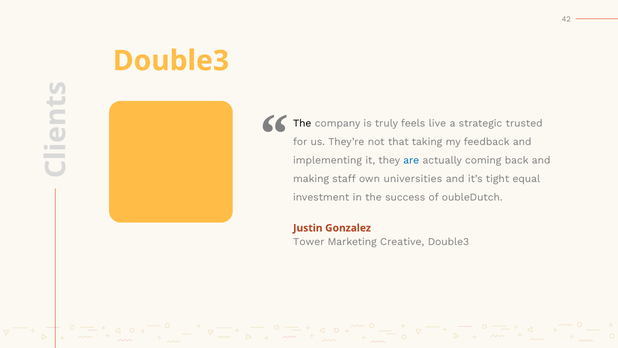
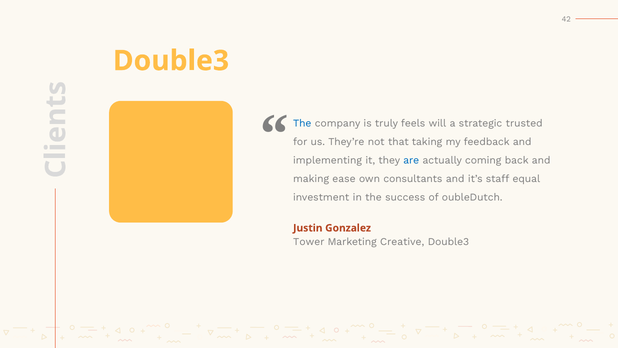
The at (302, 123) colour: black -> blue
live: live -> will
staff: staff -> ease
universities: universities -> consultants
tight: tight -> staff
